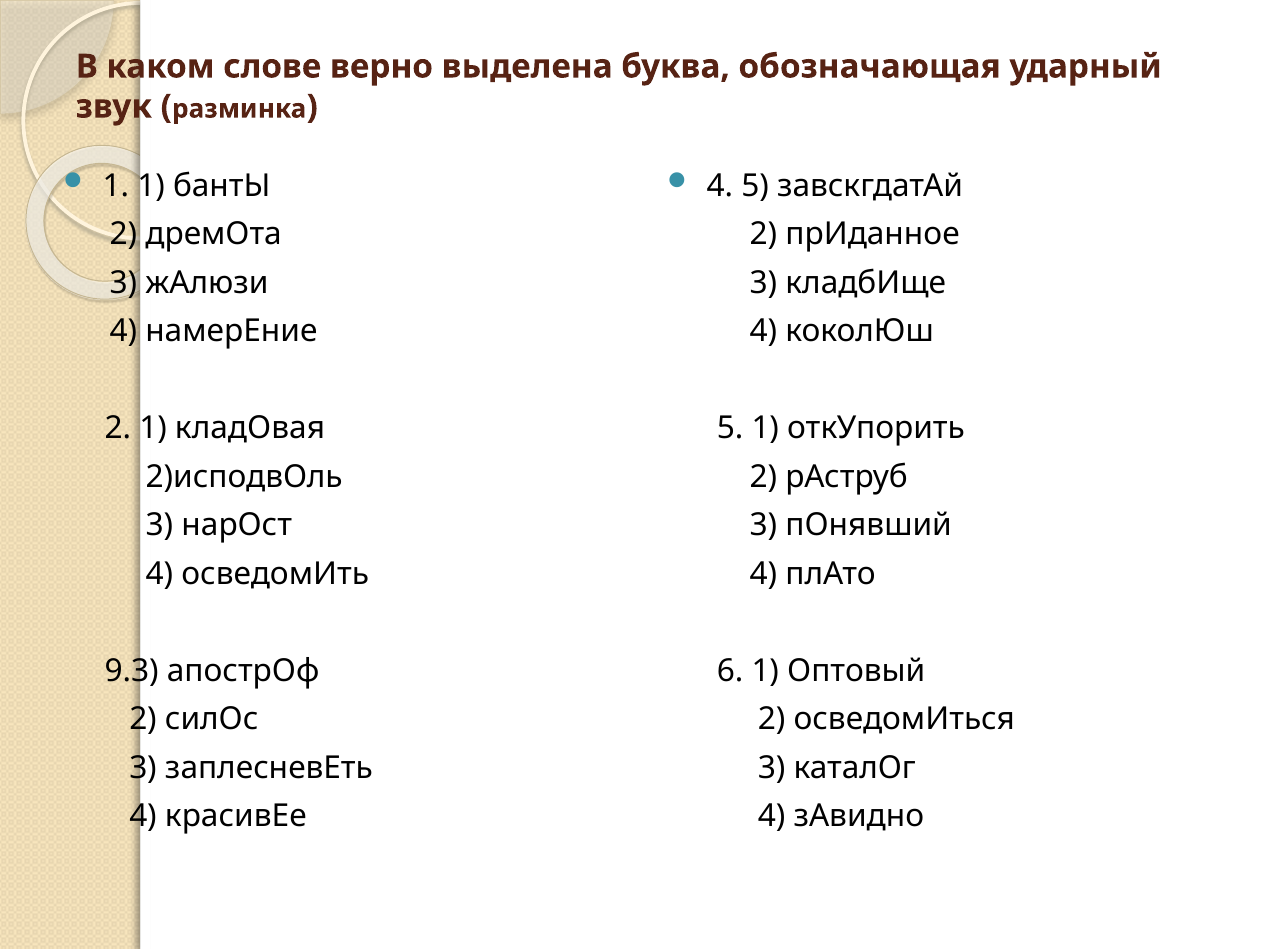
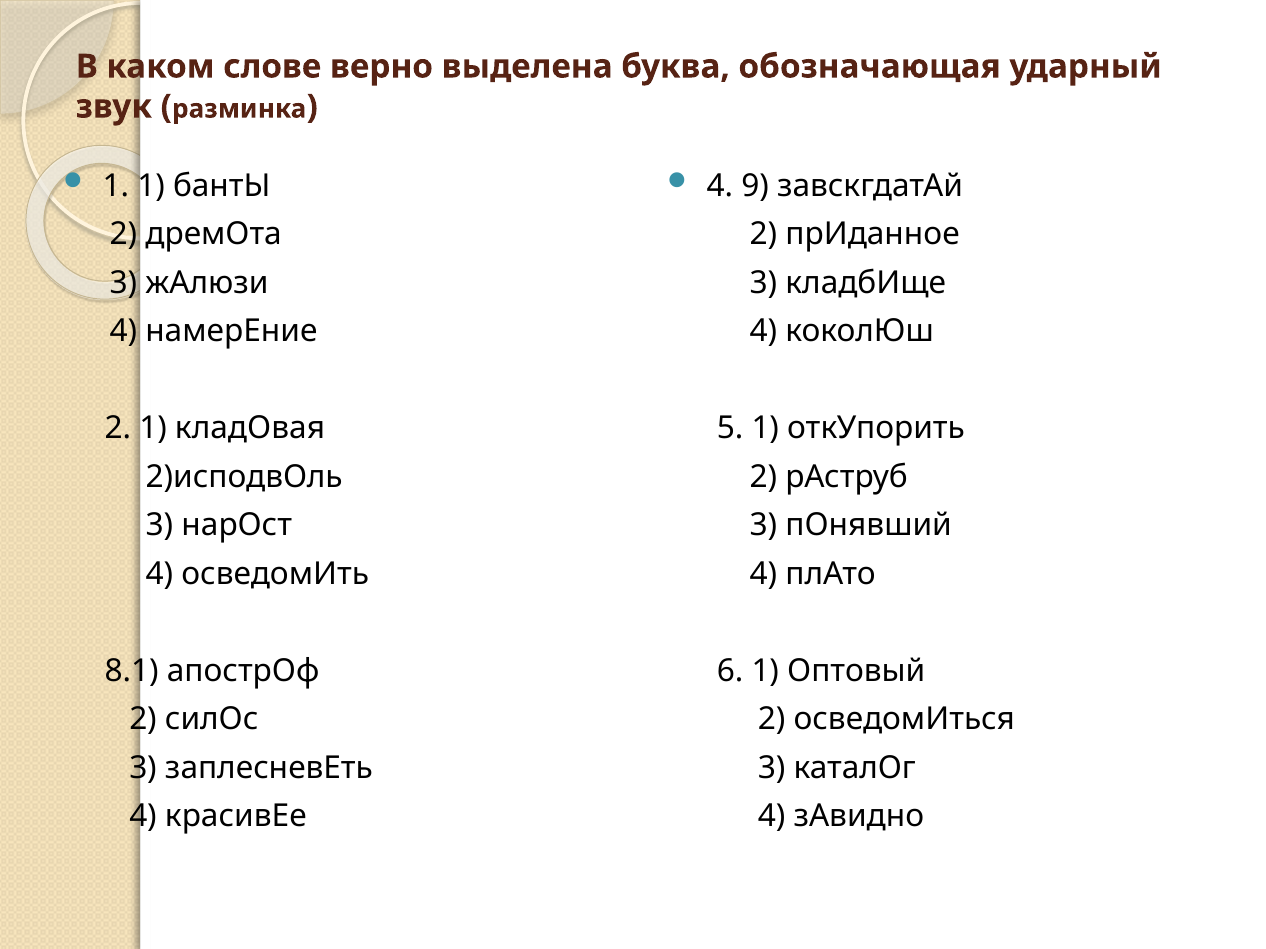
4 5: 5 -> 9
9.3: 9.3 -> 8.1
